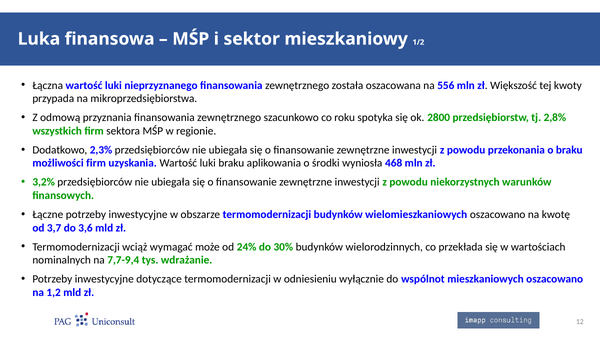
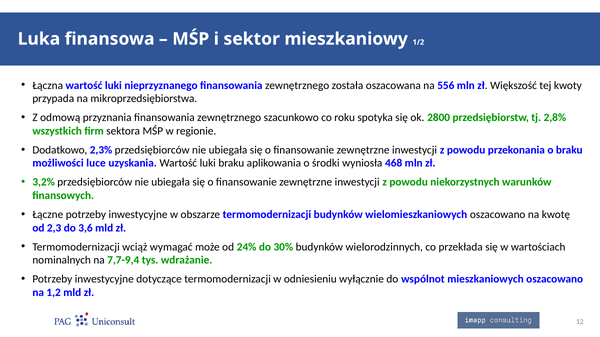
możliwości firm: firm -> luce
3,7: 3,7 -> 2,3
